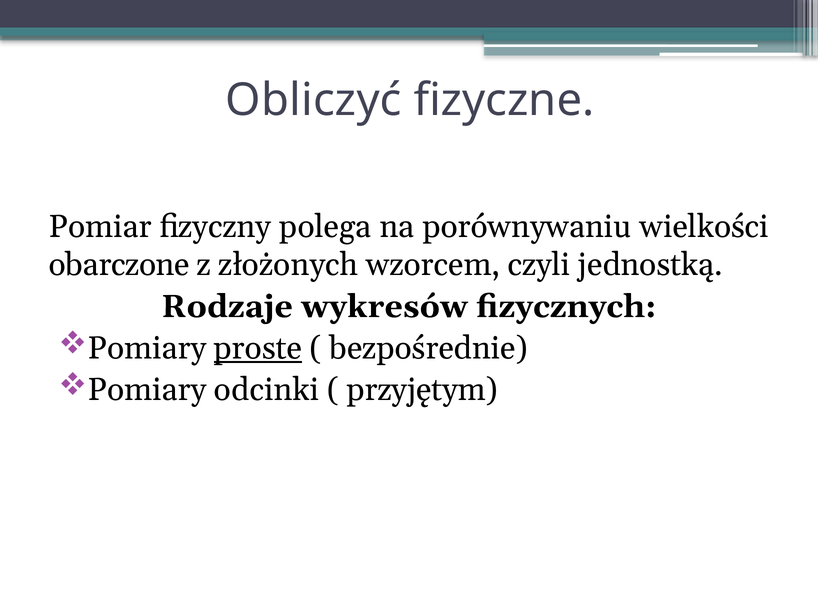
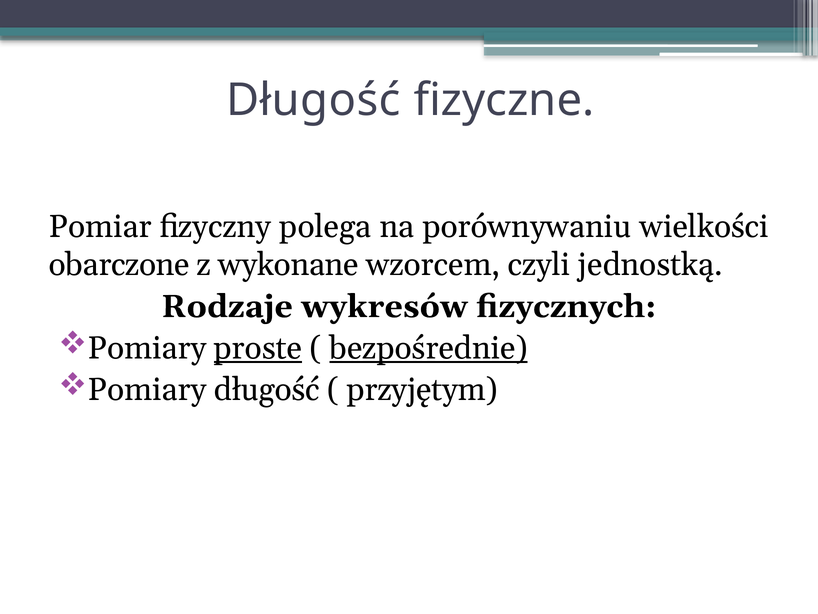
Obliczyć at (314, 100): Obliczyć -> Długość
złożonych: złożonych -> wykonane
bezpośrednie underline: none -> present
Pomiary odcinki: odcinki -> długość
